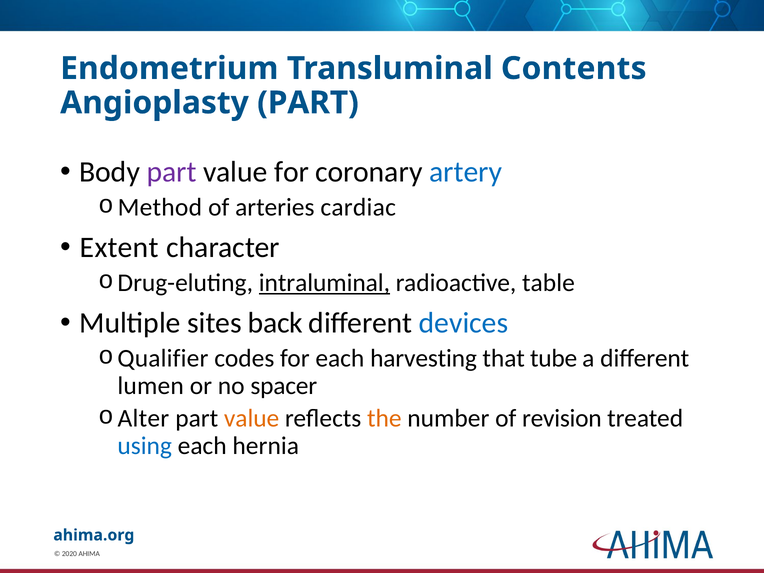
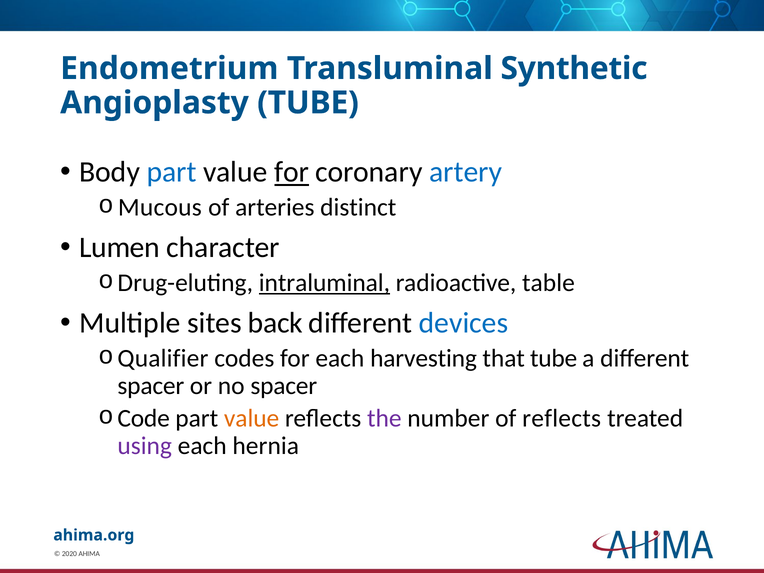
Contents: Contents -> Synthetic
Angioplasty PART: PART -> TUBE
part at (172, 172) colour: purple -> blue
for at (292, 172) underline: none -> present
Method: Method -> Mucous
cardiac: cardiac -> distinct
Extent: Extent -> Lumen
lumen at (151, 386): lumen -> spacer
Alter: Alter -> Code
the colour: orange -> purple
of revision: revision -> reflects
using colour: blue -> purple
